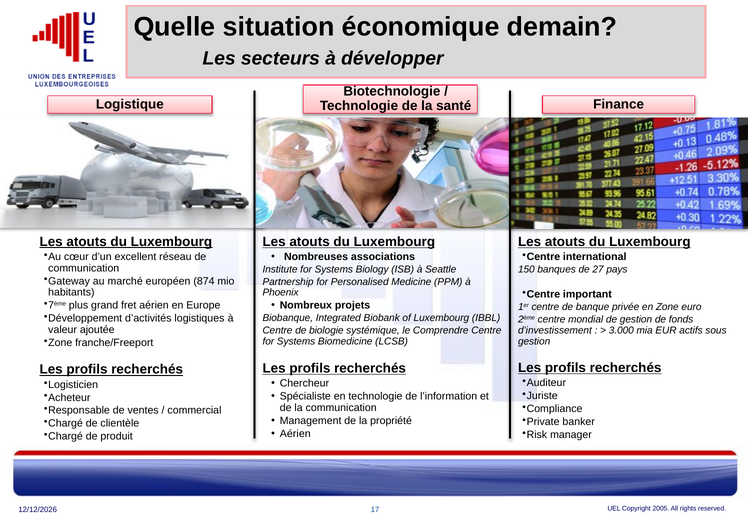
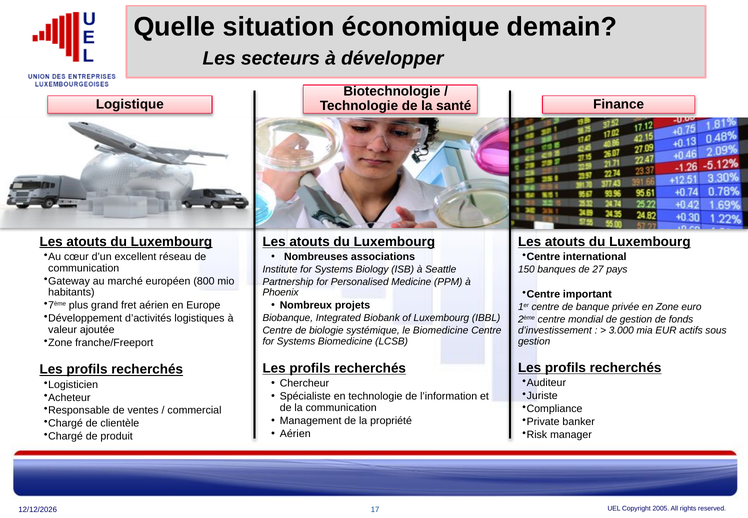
874: 874 -> 800
le Comprendre: Comprendre -> Biomedicine
